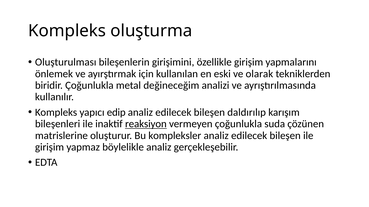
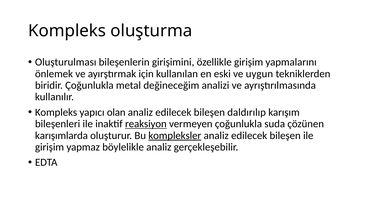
olarak: olarak -> uygun
edip: edip -> olan
matrislerine: matrislerine -> karışımlarda
kompleksler underline: none -> present
